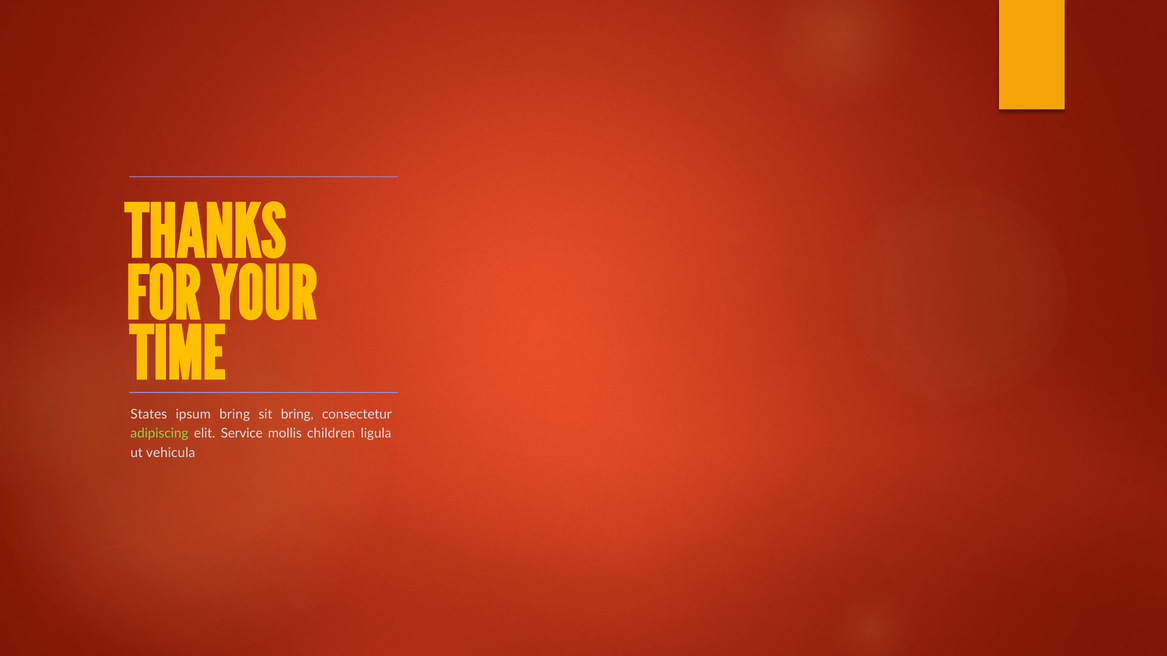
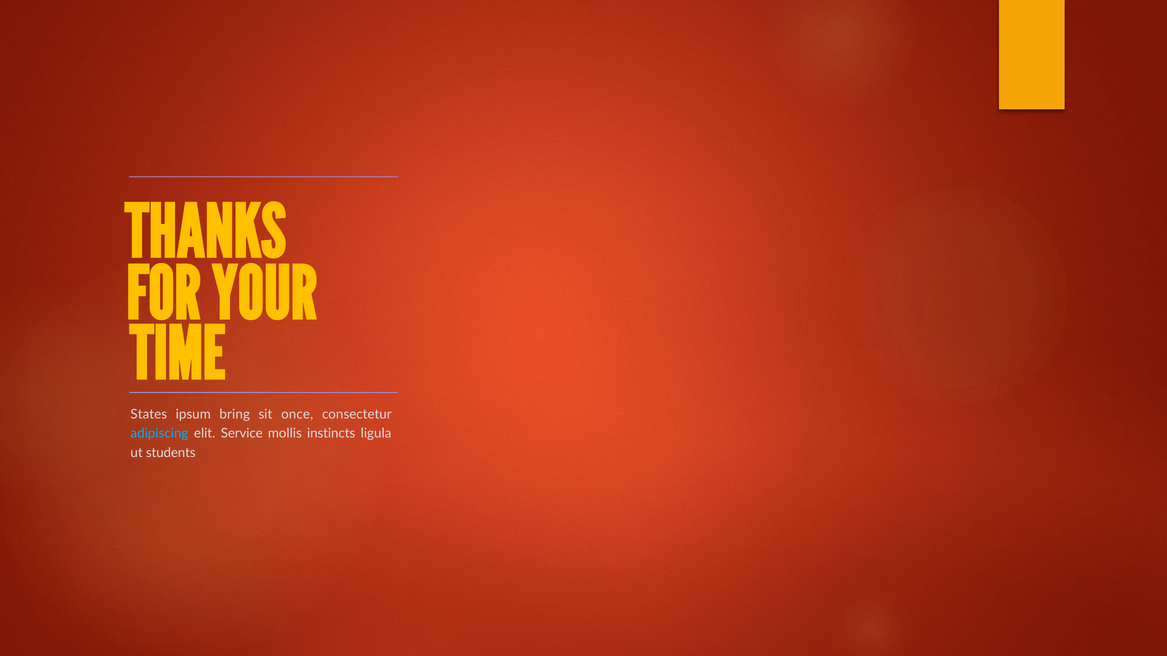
sit bring: bring -> once
adipiscing colour: light green -> light blue
children: children -> instincts
vehicula: vehicula -> students
